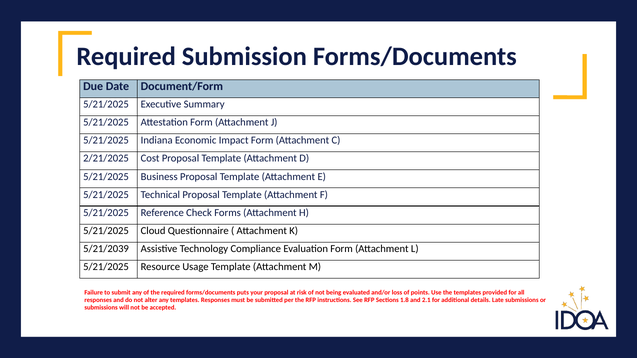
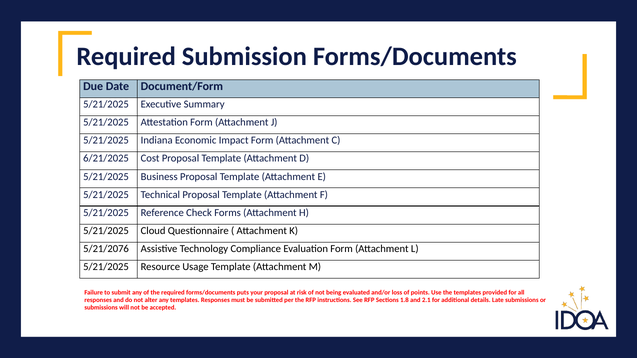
2/21/2025: 2/21/2025 -> 6/21/2025
5/21/2039: 5/21/2039 -> 5/21/2076
